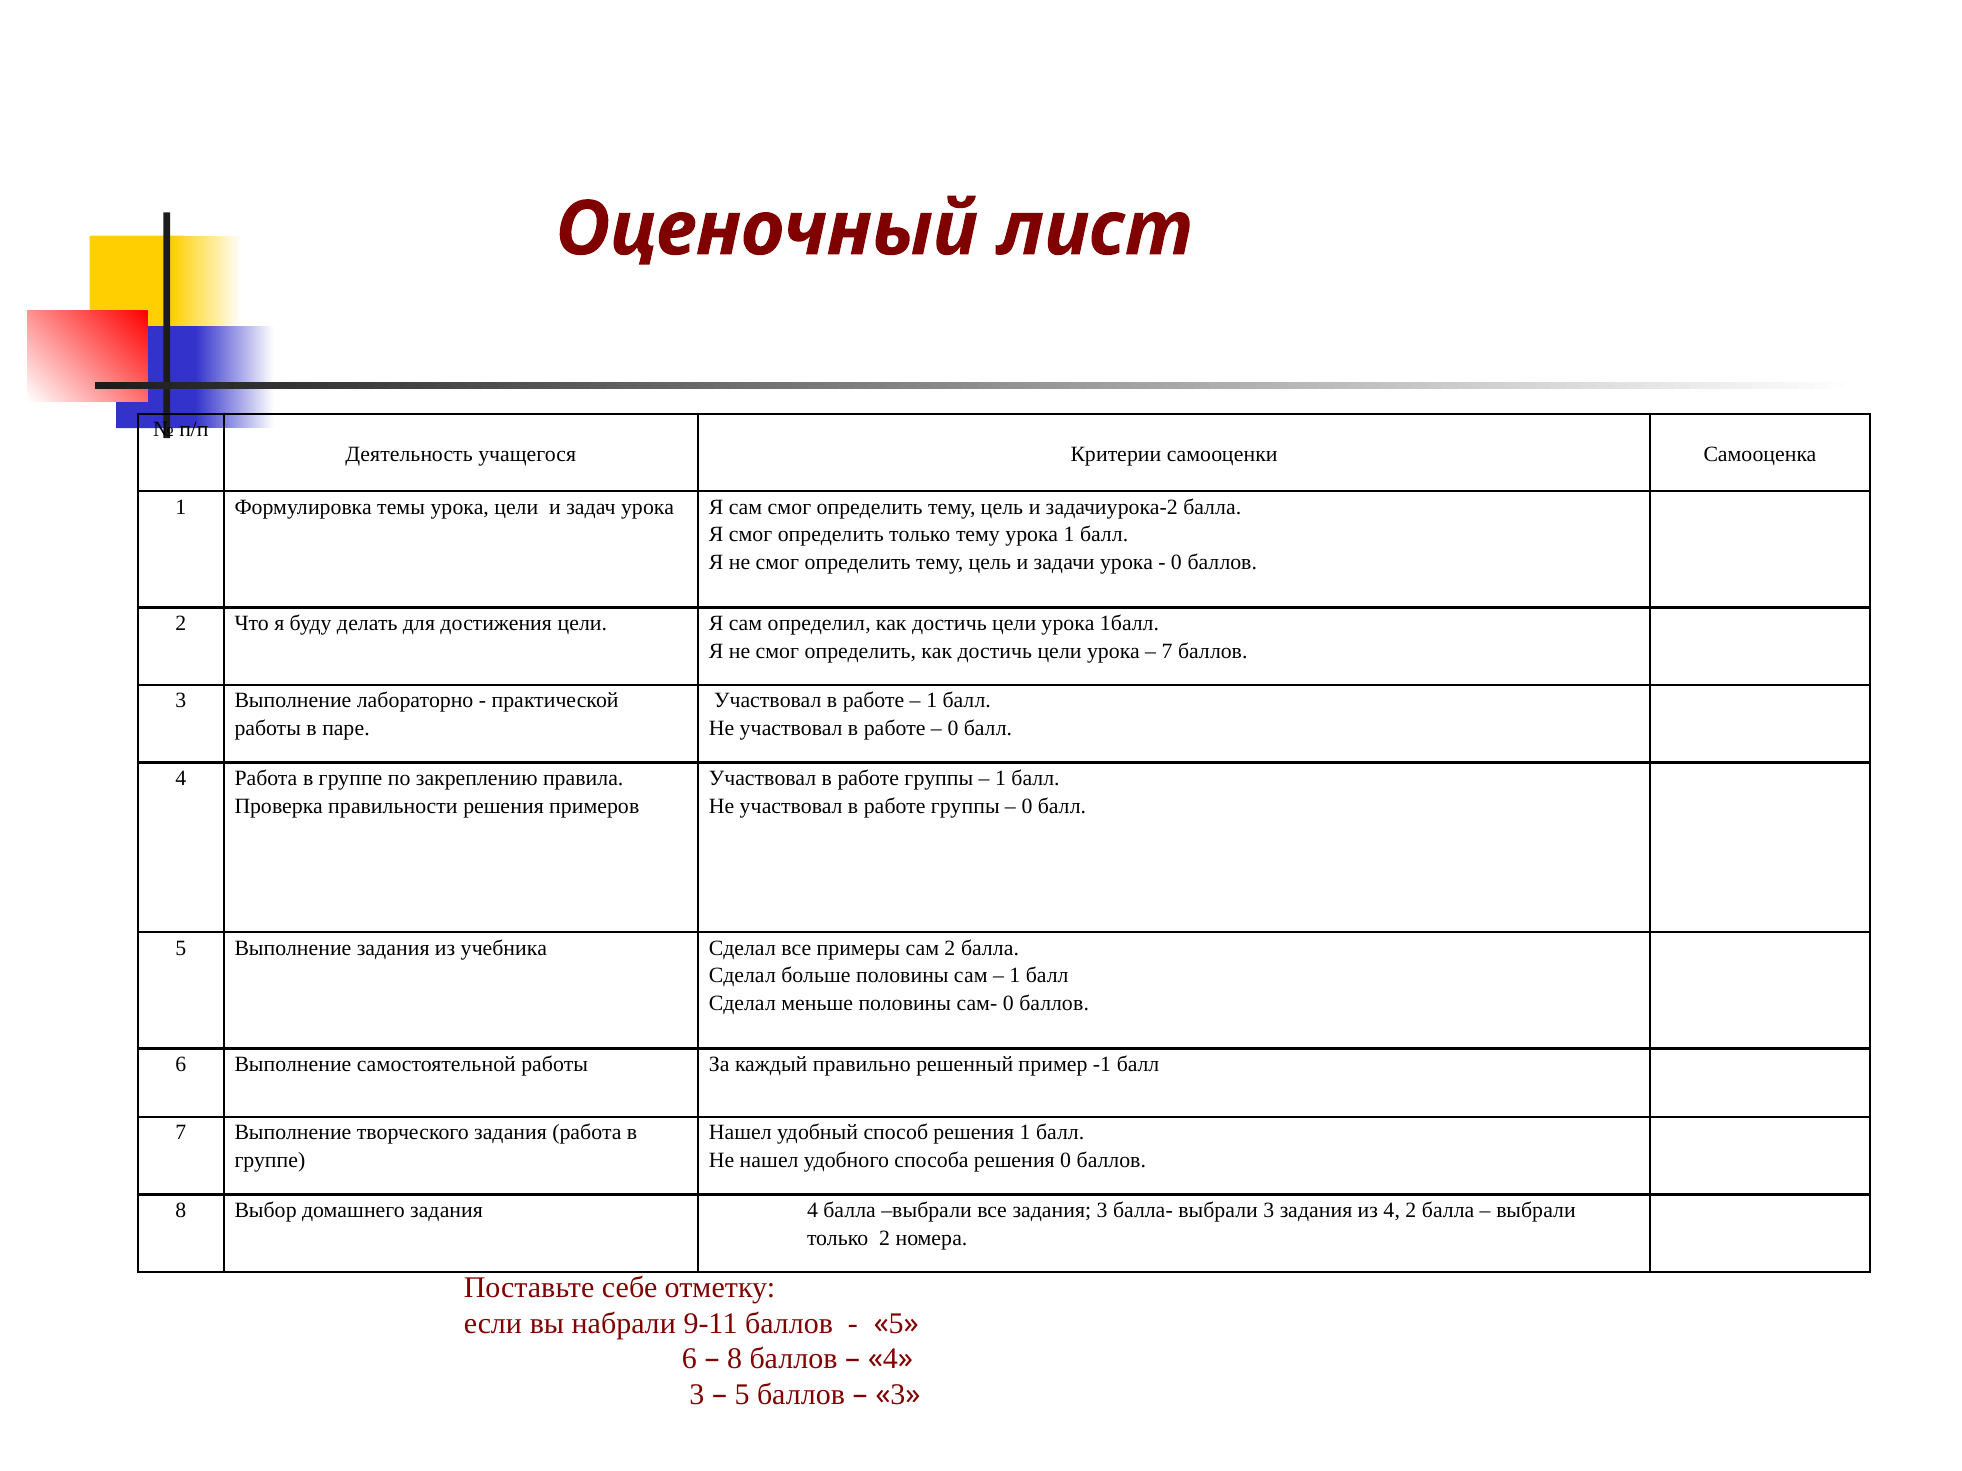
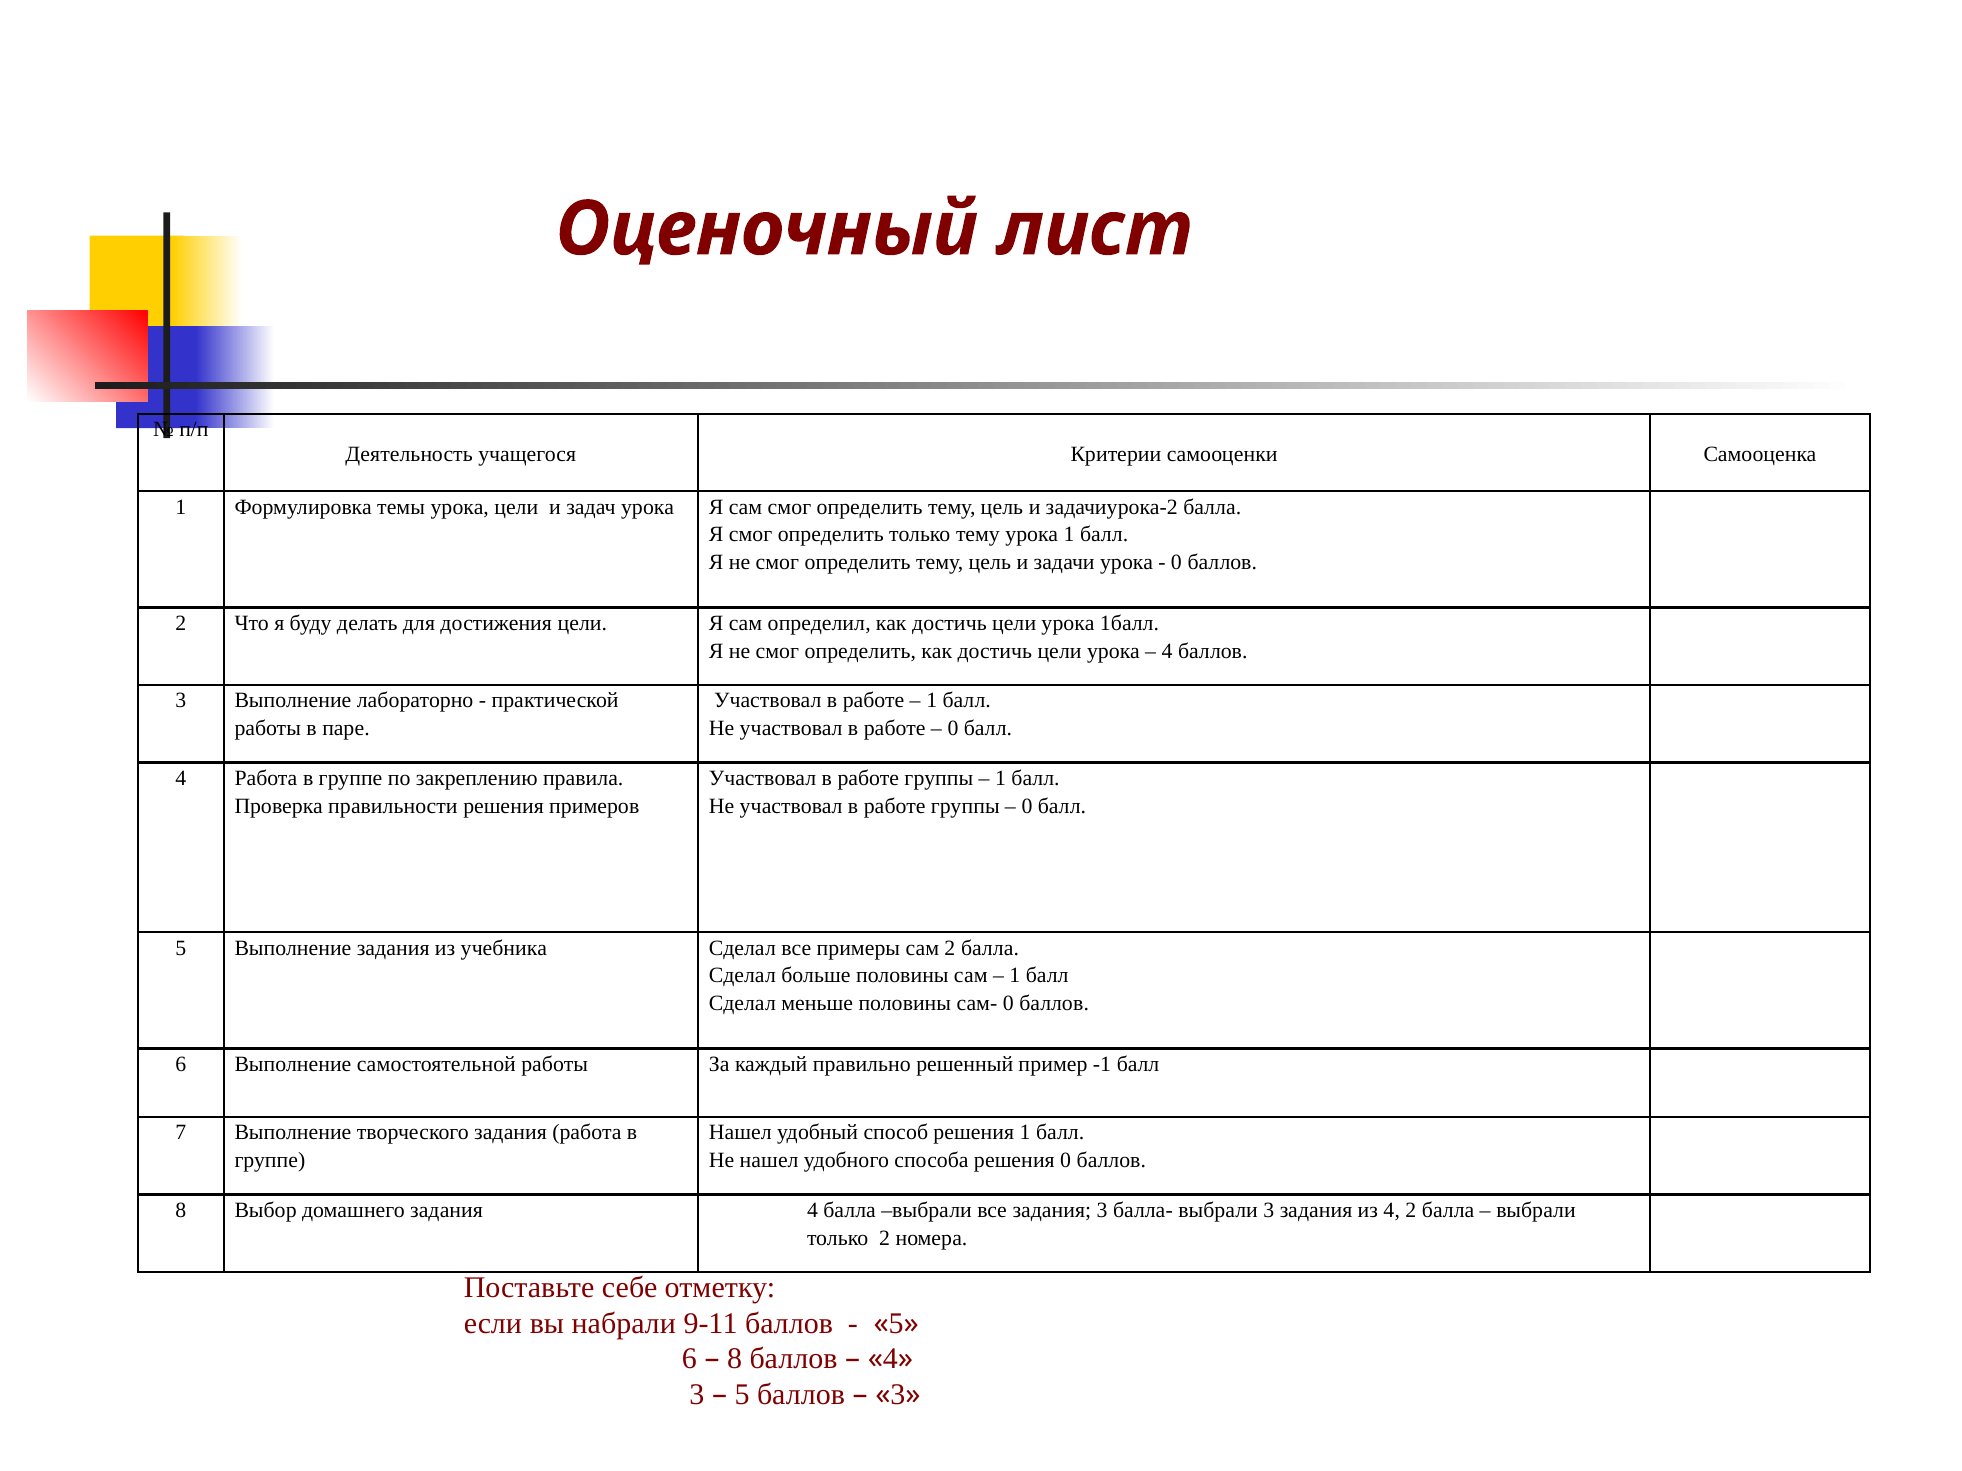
7 at (1167, 651): 7 -> 4
